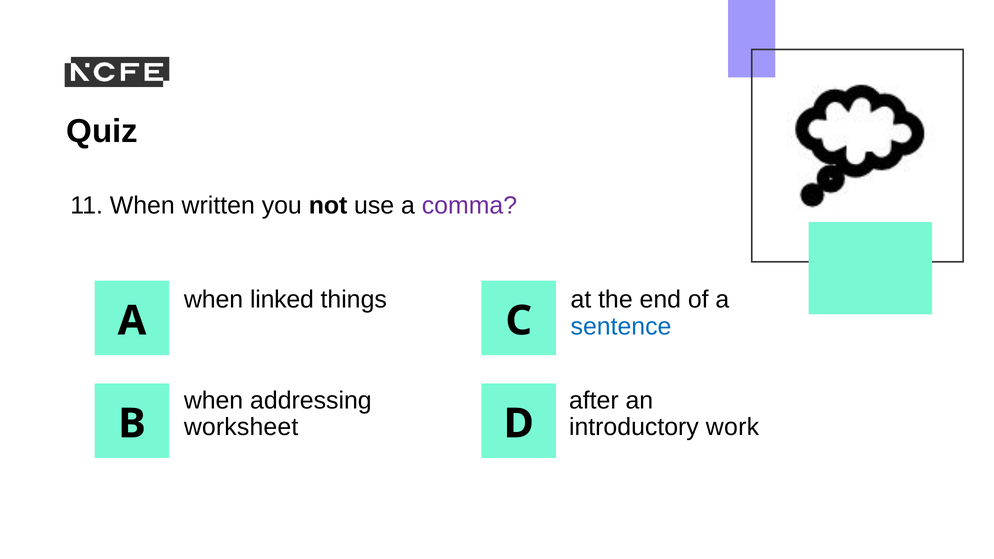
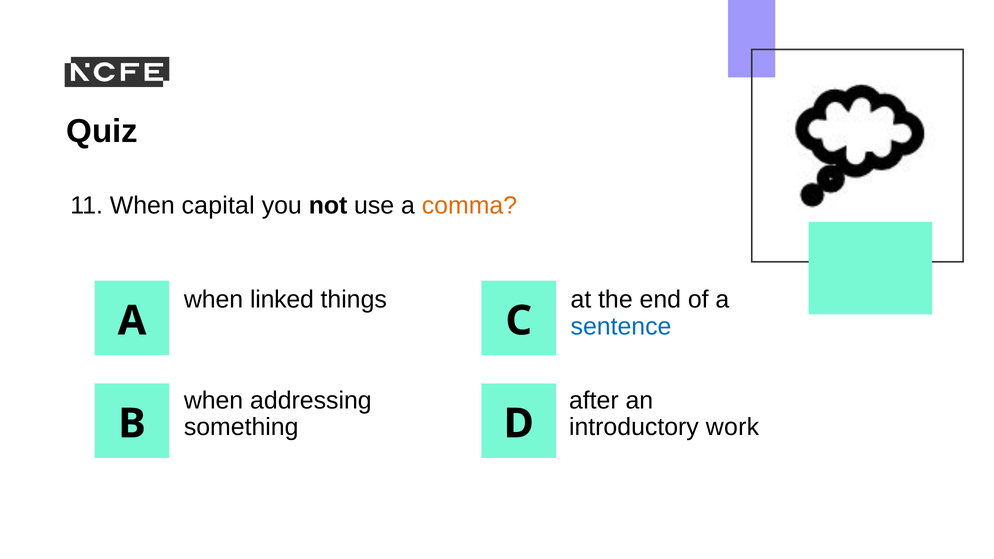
written: written -> capital
comma colour: purple -> orange
worksheet: worksheet -> something
